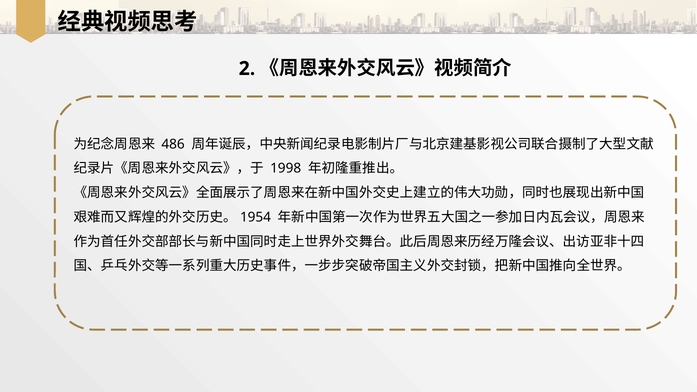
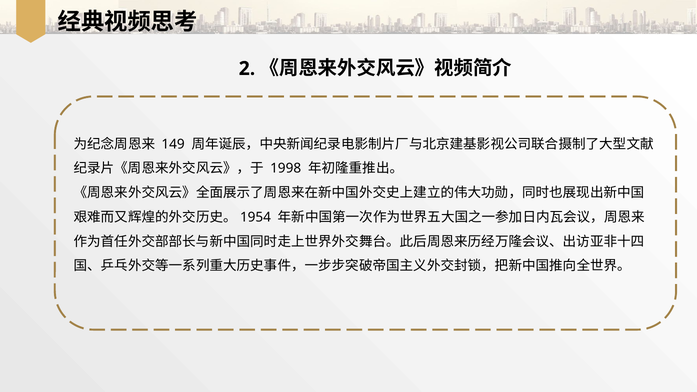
486: 486 -> 149
